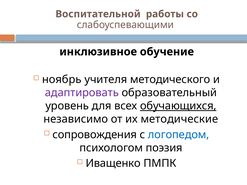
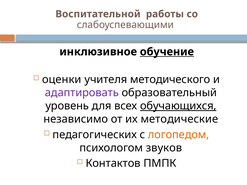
обучение underline: none -> present
ноябрь: ноябрь -> оценки
сопровождения: сопровождения -> педагогических
логопедом colour: blue -> orange
поэзия: поэзия -> звуков
Иващенко: Иващенко -> Контактов
